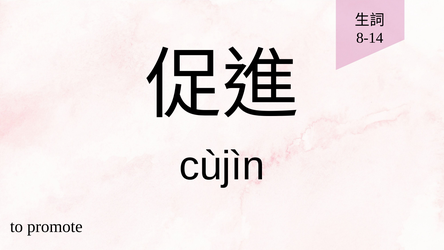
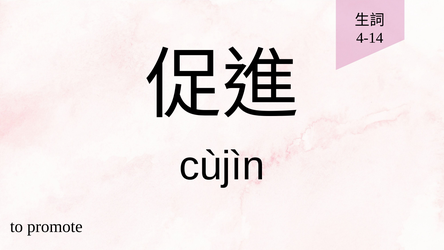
8-14: 8-14 -> 4-14
